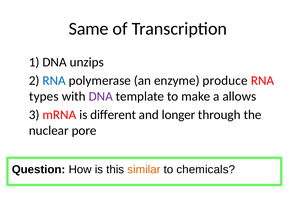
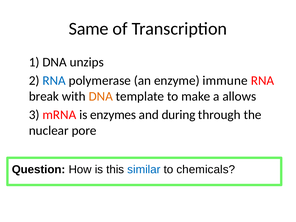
produce: produce -> immune
types: types -> break
DNA at (101, 96) colour: purple -> orange
different: different -> enzymes
longer: longer -> during
similar colour: orange -> blue
